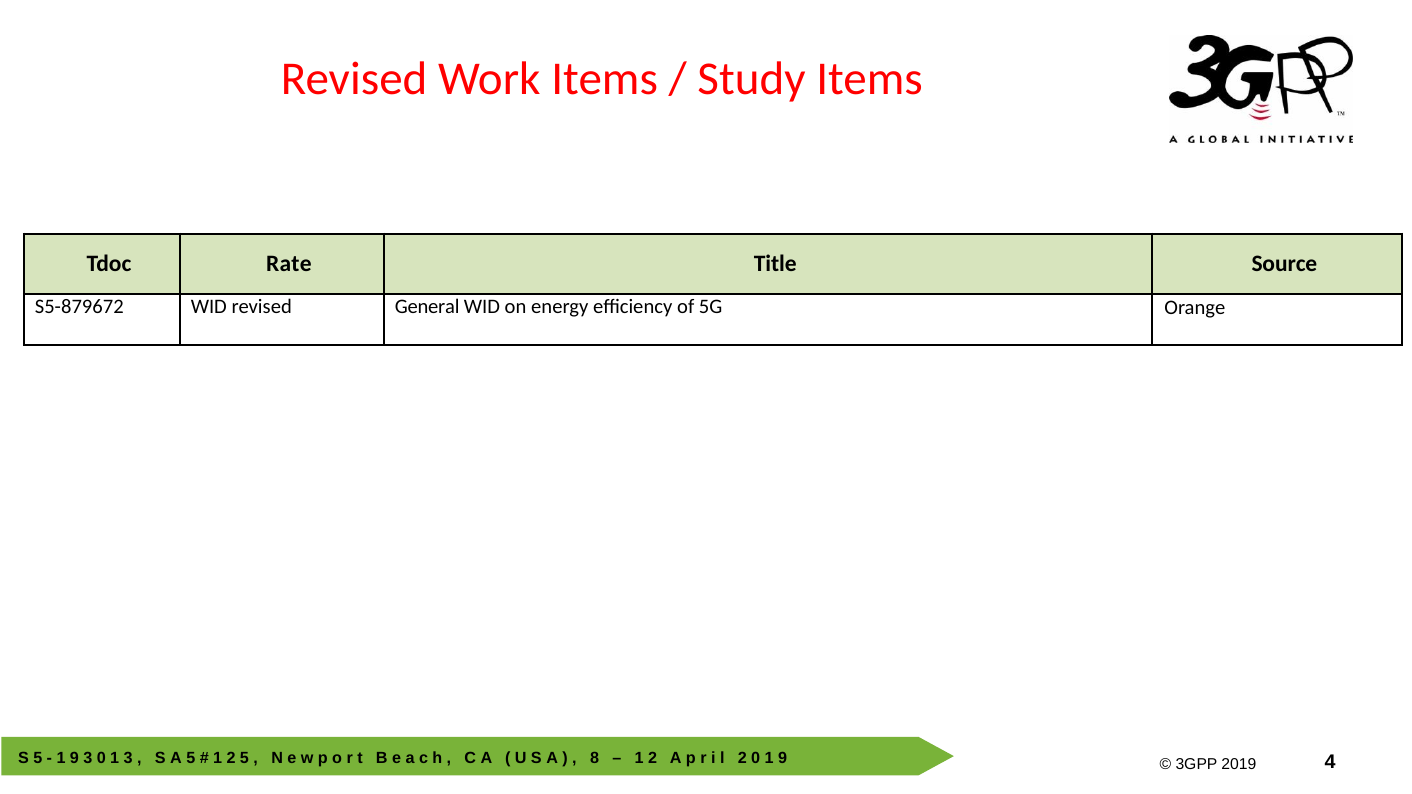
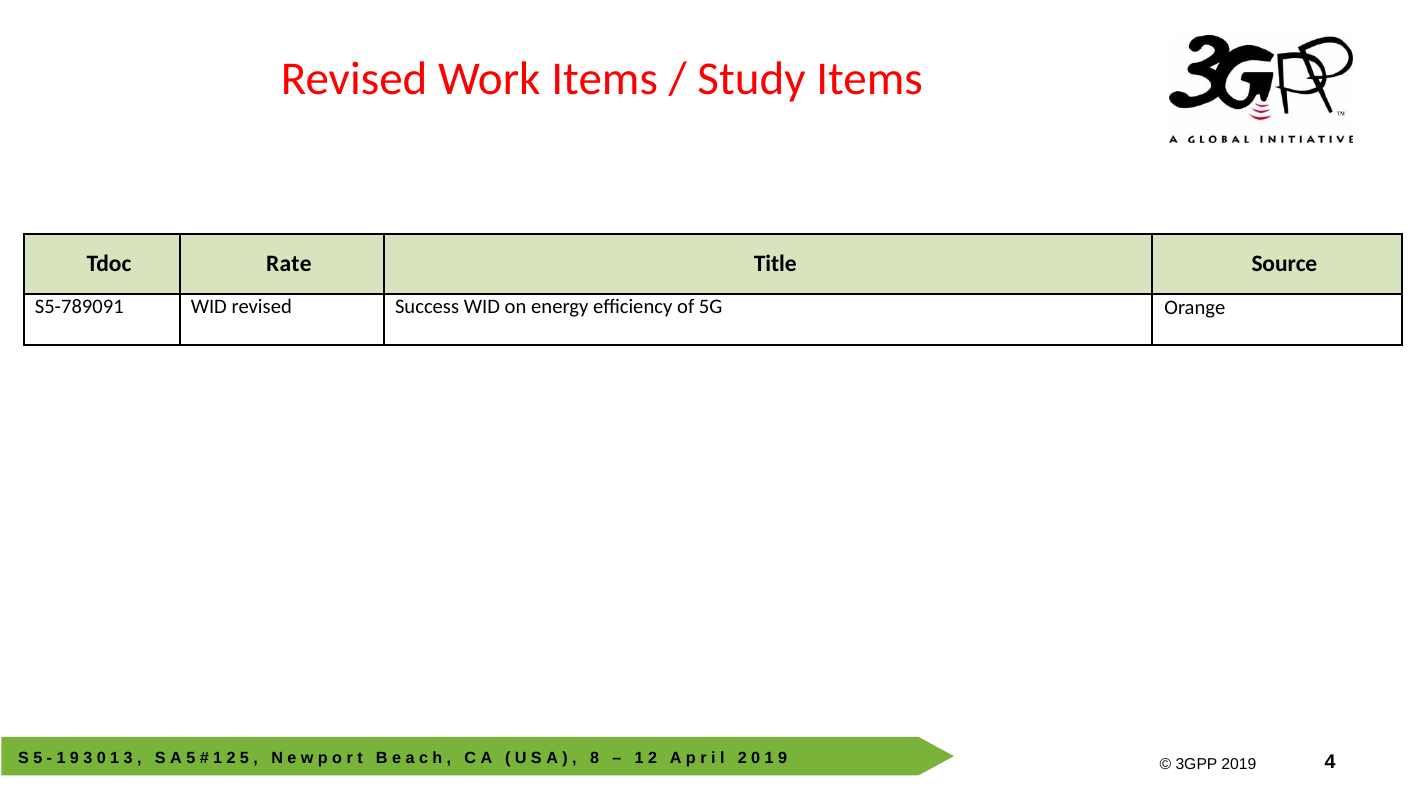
S5-879672: S5-879672 -> S5-789091
General: General -> Success
